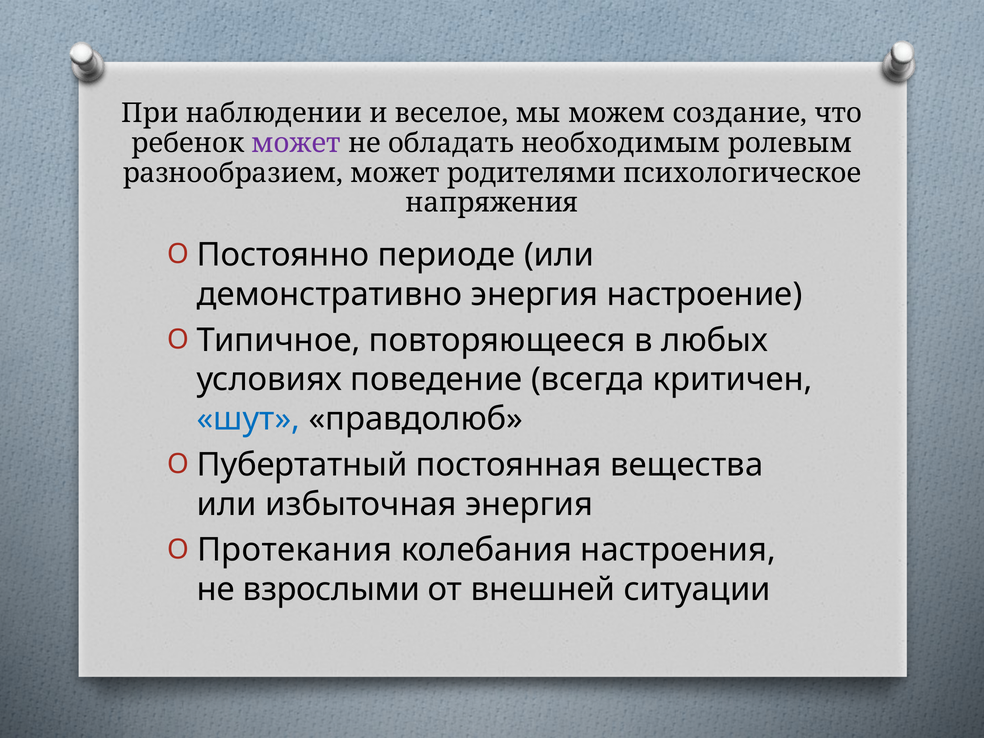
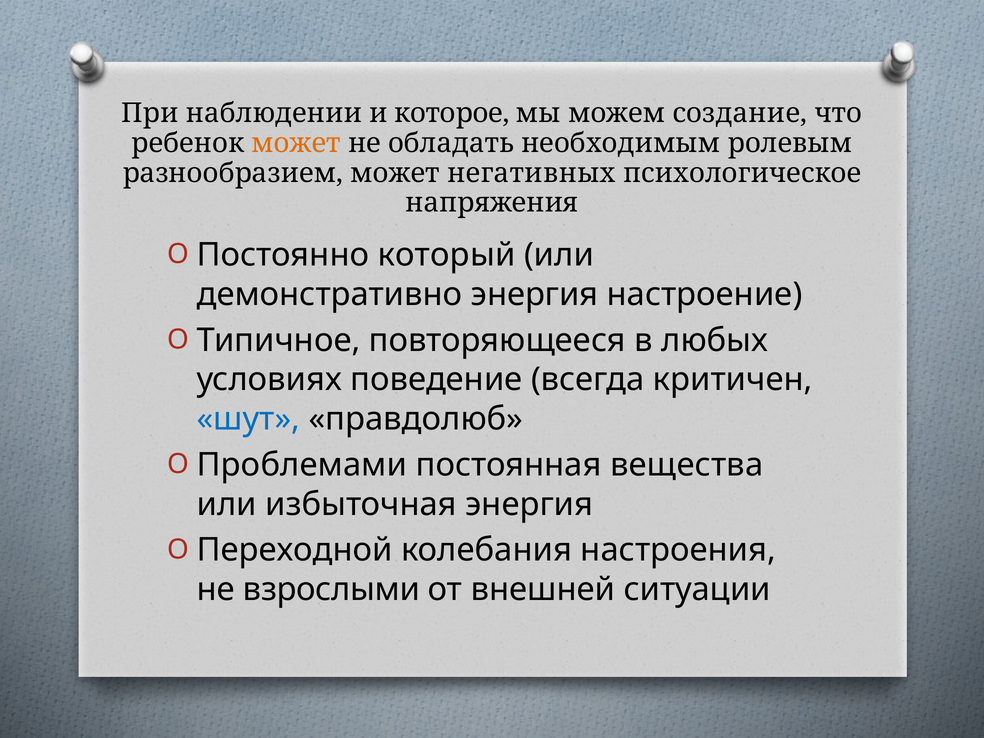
веселое: веселое -> которое
может at (296, 143) colour: purple -> orange
родителями: родителями -> негативных
периоде: периоде -> который
Пубертатный: Пубертатный -> Проблемами
Протекания: Протекания -> Переходной
